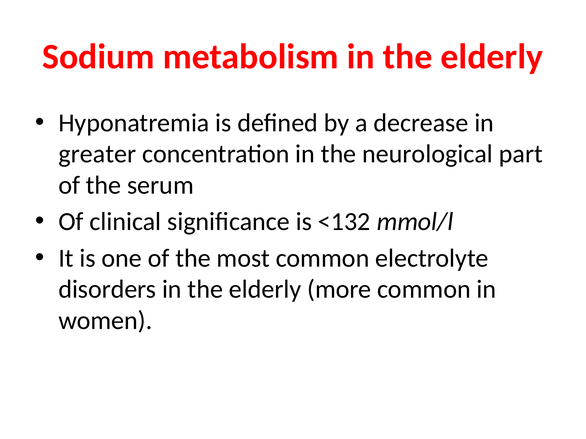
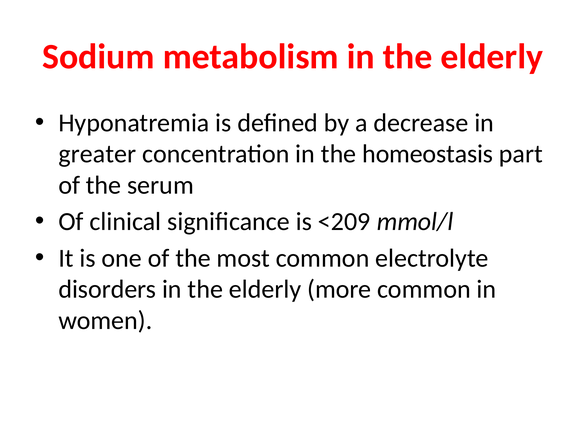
neurological: neurological -> homeostasis
<132: <132 -> <209
